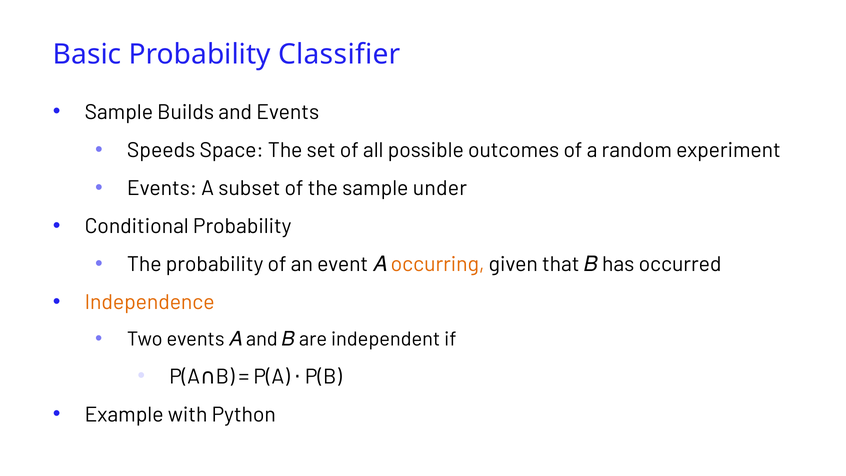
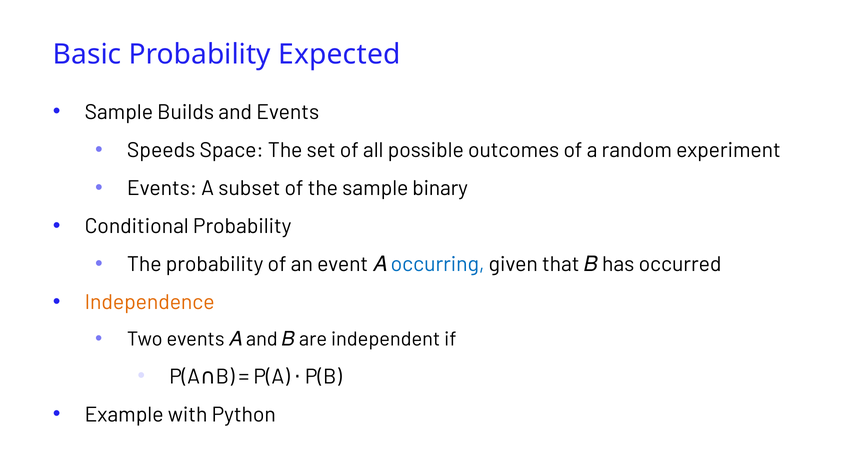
Classifier: Classifier -> Expected
under: under -> binary
occurring colour: orange -> blue
